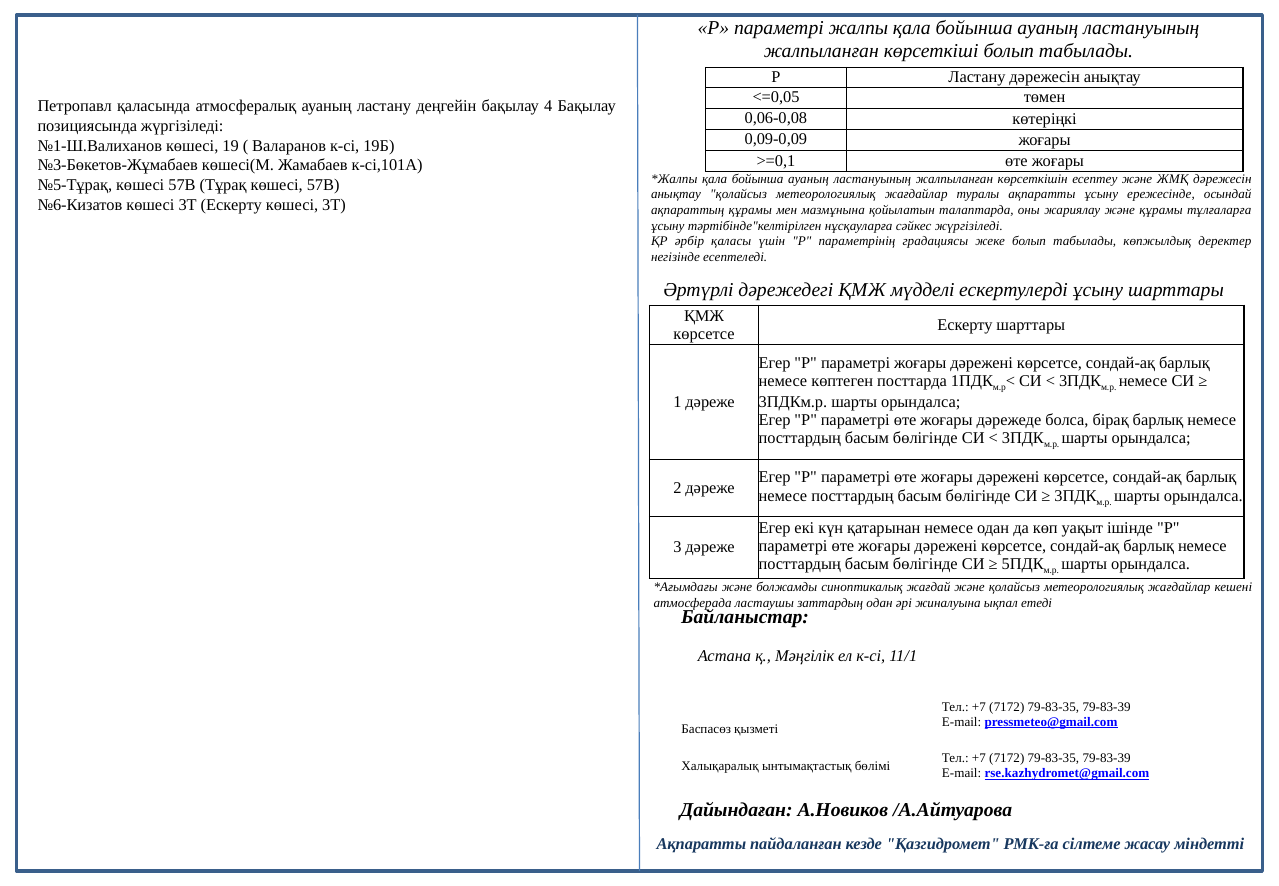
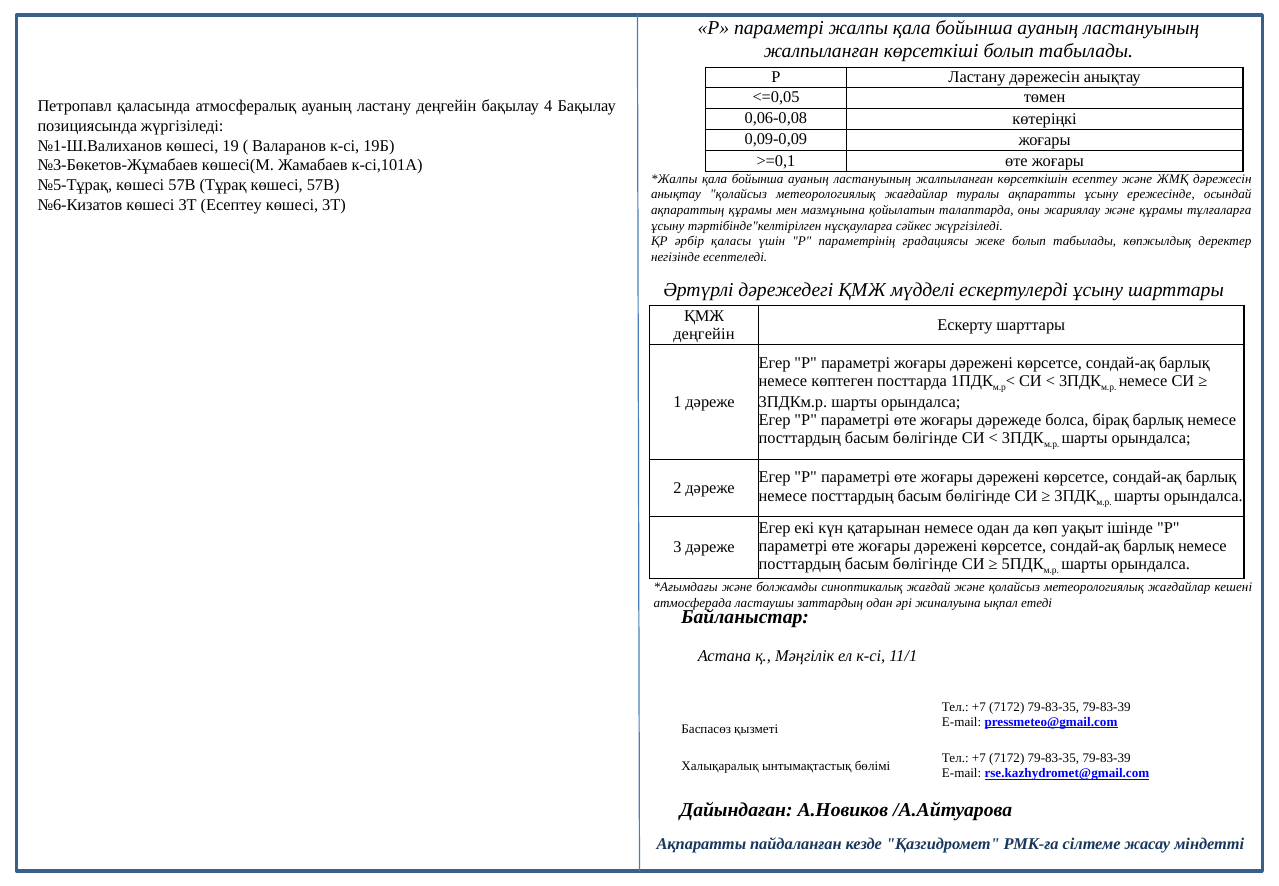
3Т Ескерту: Ескерту -> Есептеу
көрсетсе at (704, 334): көрсетсе -> деңгейін
